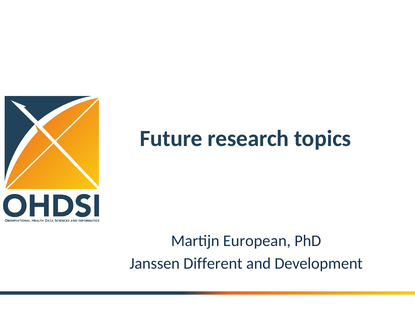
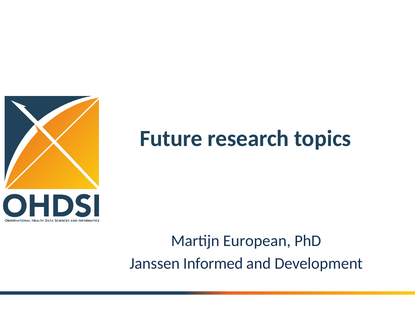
Different: Different -> Informed
